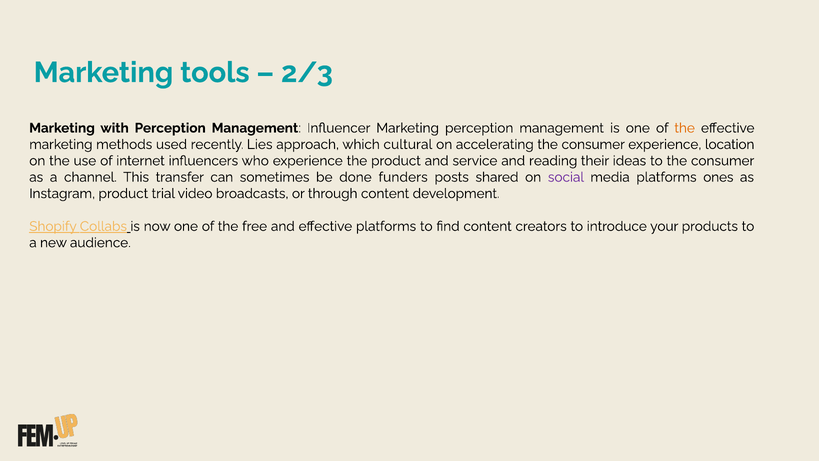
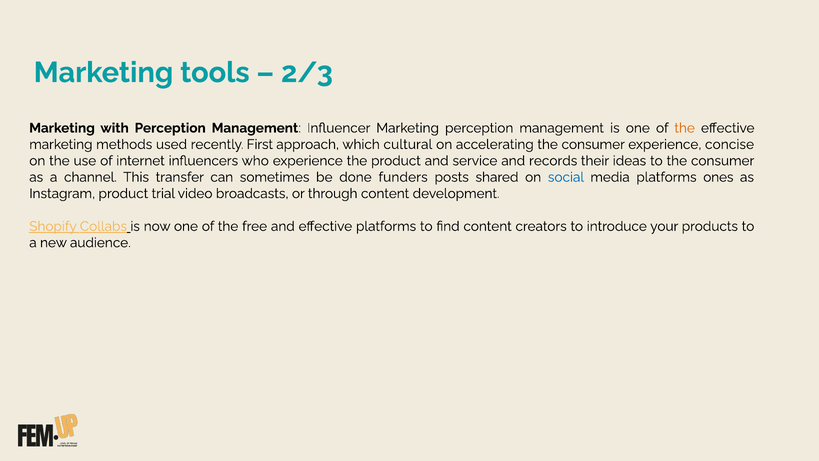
Lies: Lies -> First
location: location -> concise
reading: reading -> records
social colour: purple -> blue
